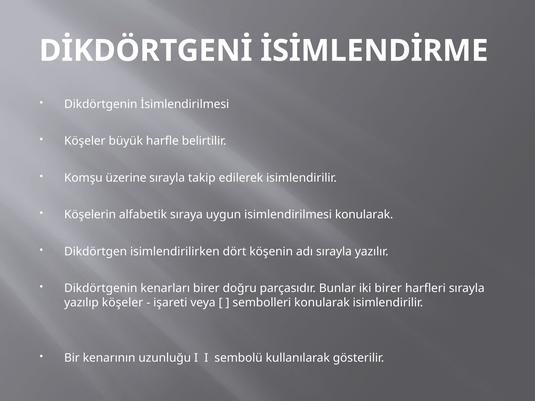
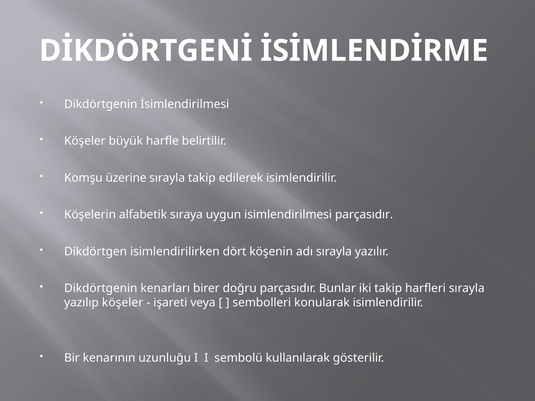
isimlendirilmesi konularak: konularak -> parçasıdır
iki birer: birer -> takip
